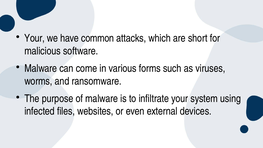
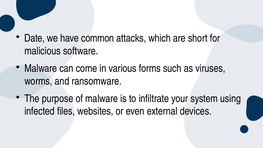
Your at (34, 38): Your -> Date
